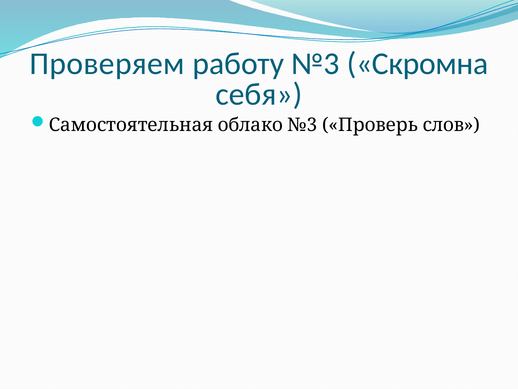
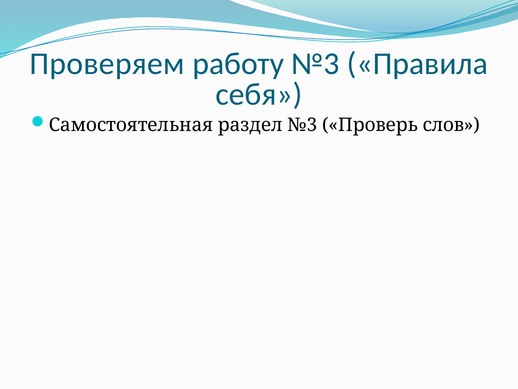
Скромна: Скромна -> Правила
облако: облако -> раздел
